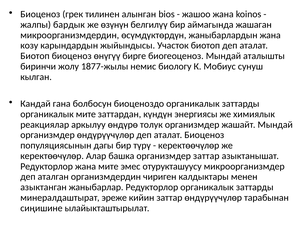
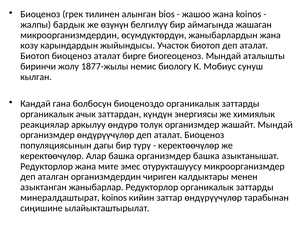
биоценоз өнүгүү: өнүгүү -> аталат
органикалык мите: мите -> ачык
организмдер заттар: заттар -> башка
минералдаштырат эреже: эреже -> koinos
